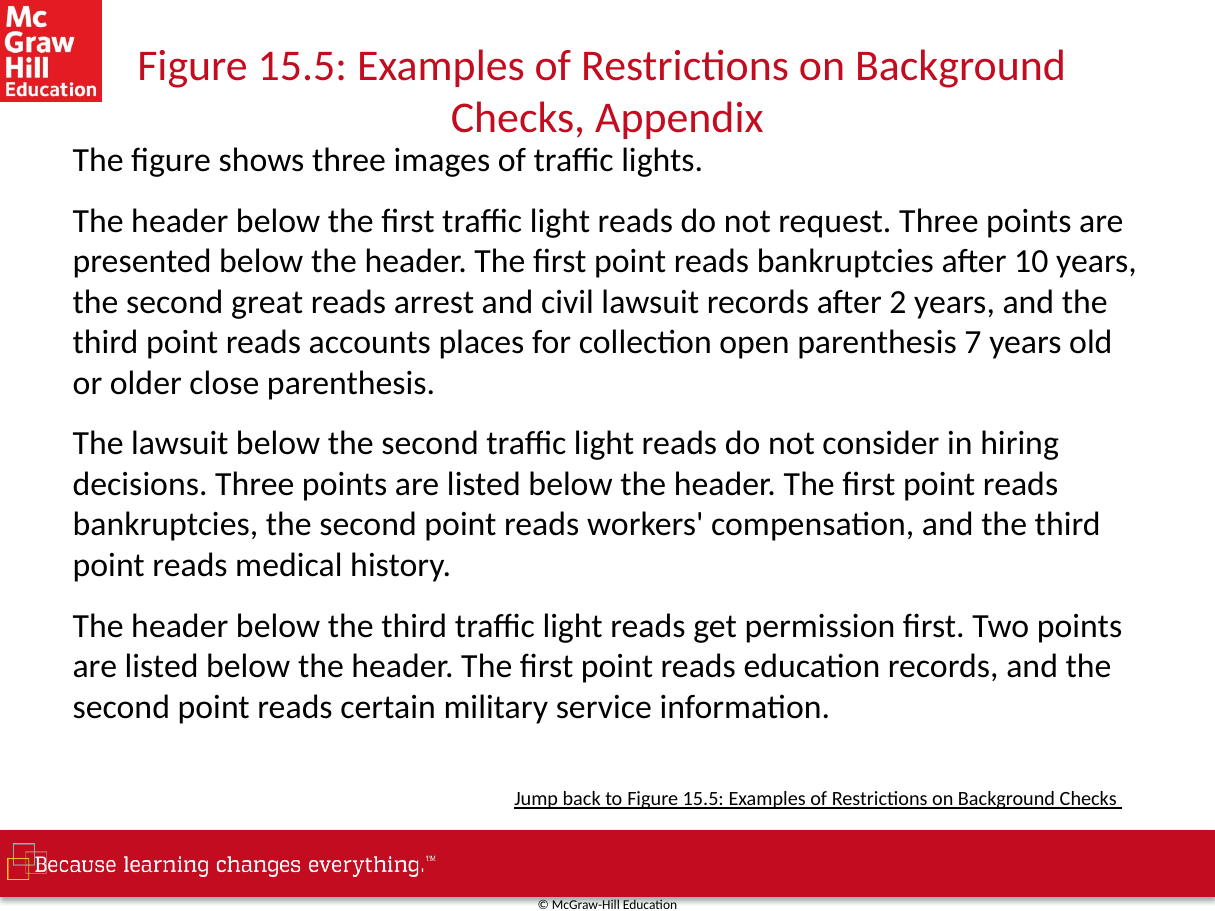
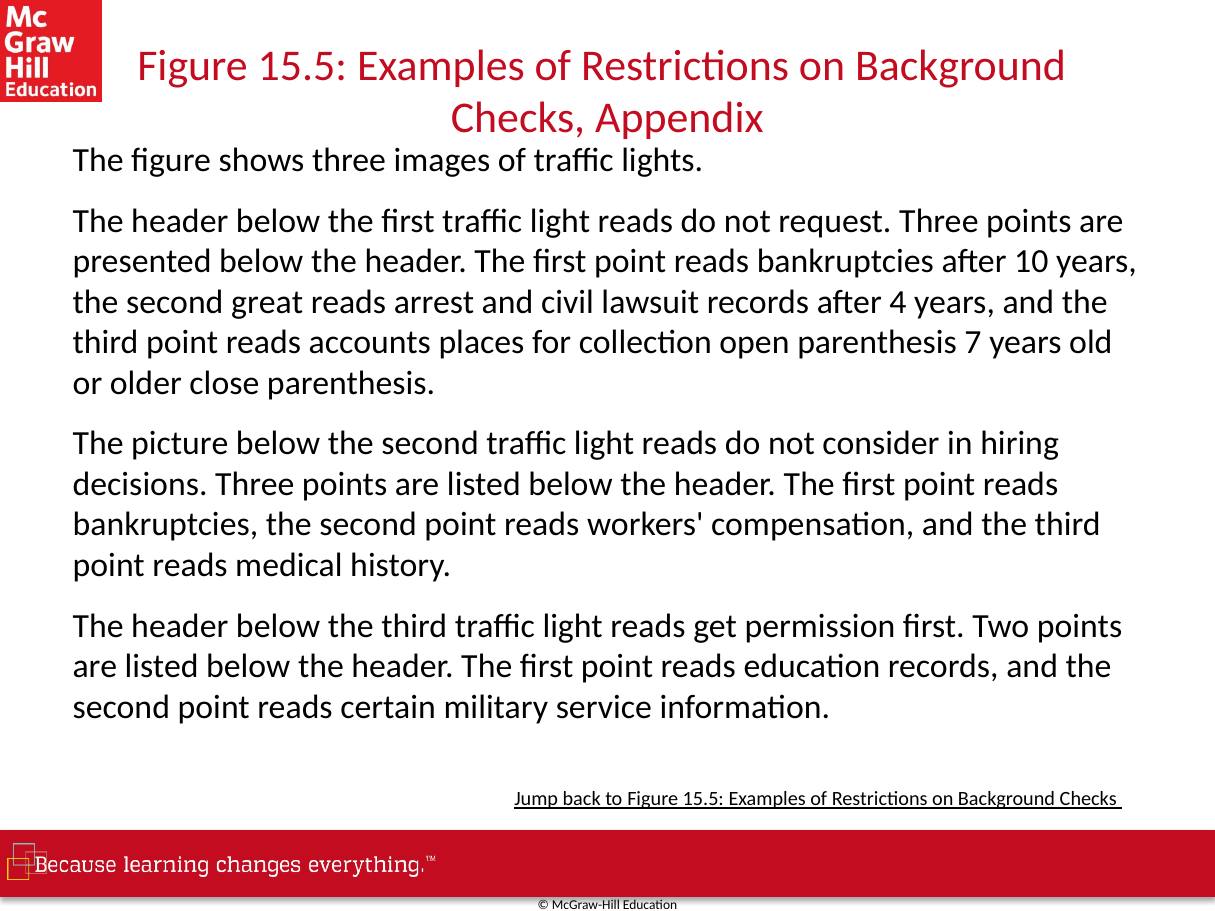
2: 2 -> 4
The lawsuit: lawsuit -> picture
